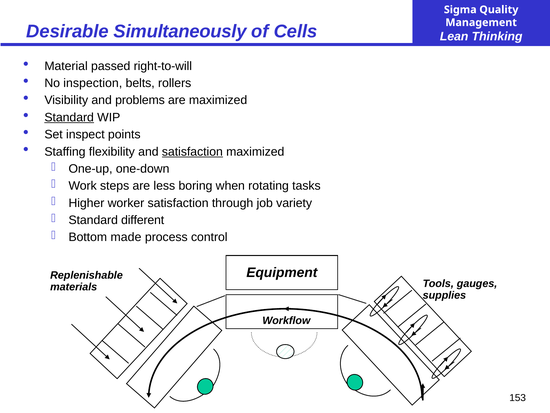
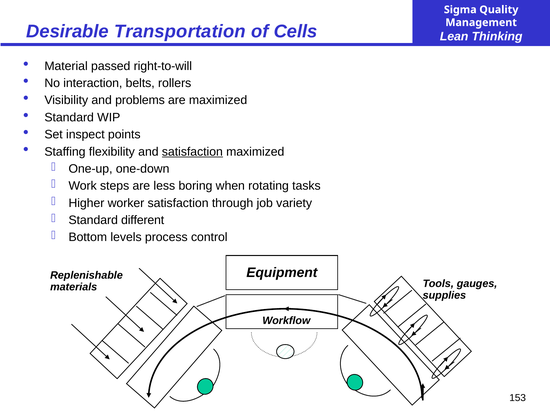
Simultaneously: Simultaneously -> Transportation
inspection: inspection -> interaction
Standard at (69, 117) underline: present -> none
made: made -> levels
